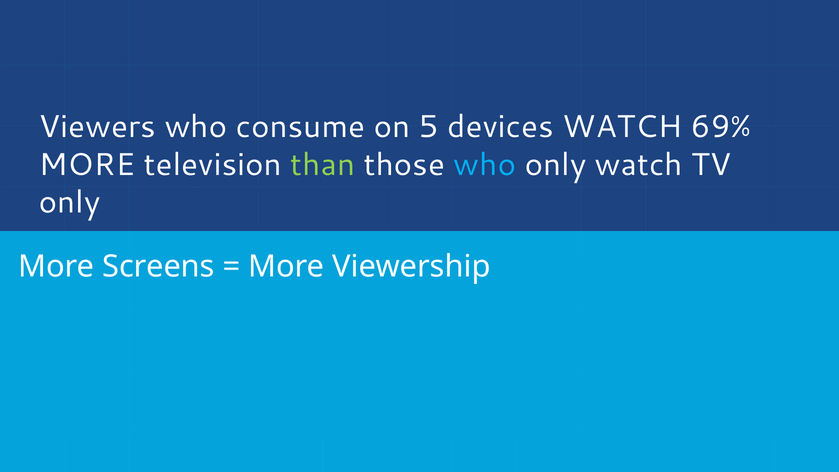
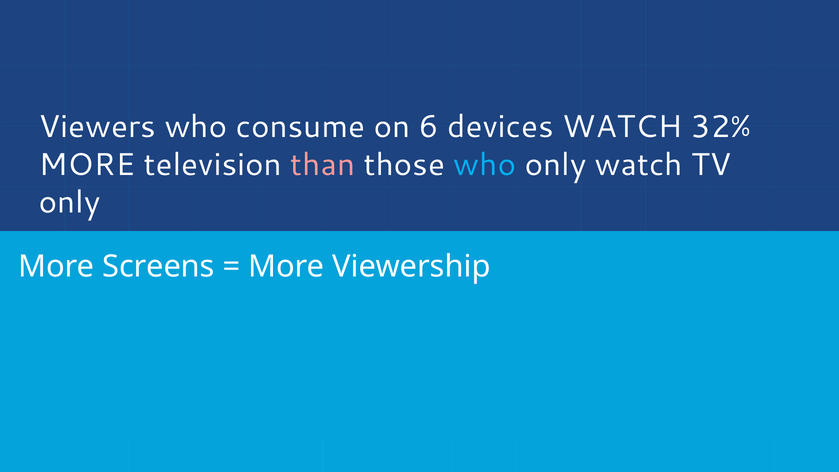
5: 5 -> 6
69%: 69% -> 32%
than colour: light green -> pink
